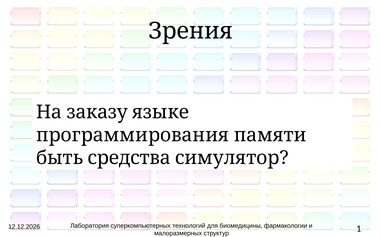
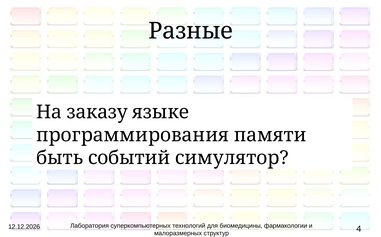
Зрения: Зрения -> Разные
средства: средства -> событий
1: 1 -> 4
